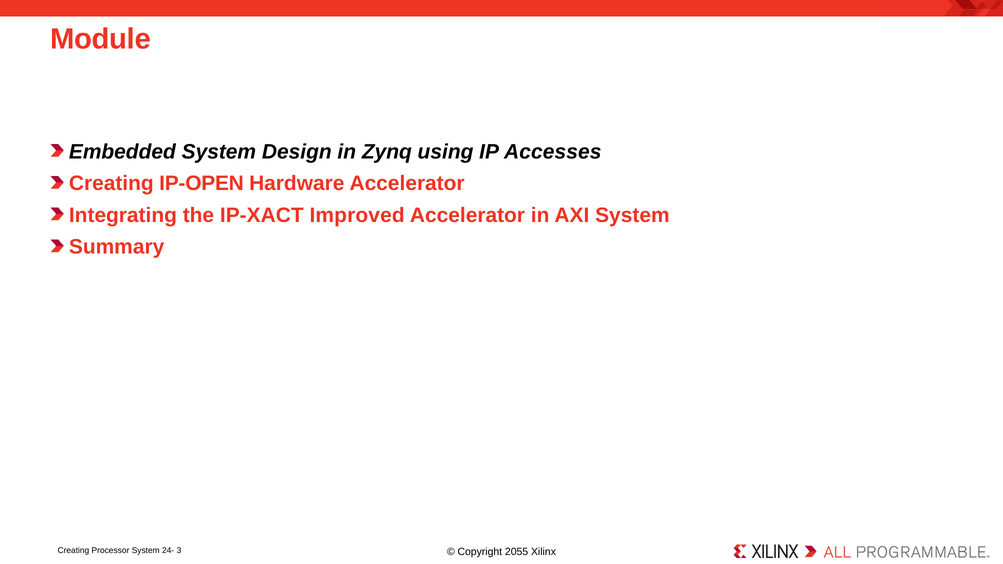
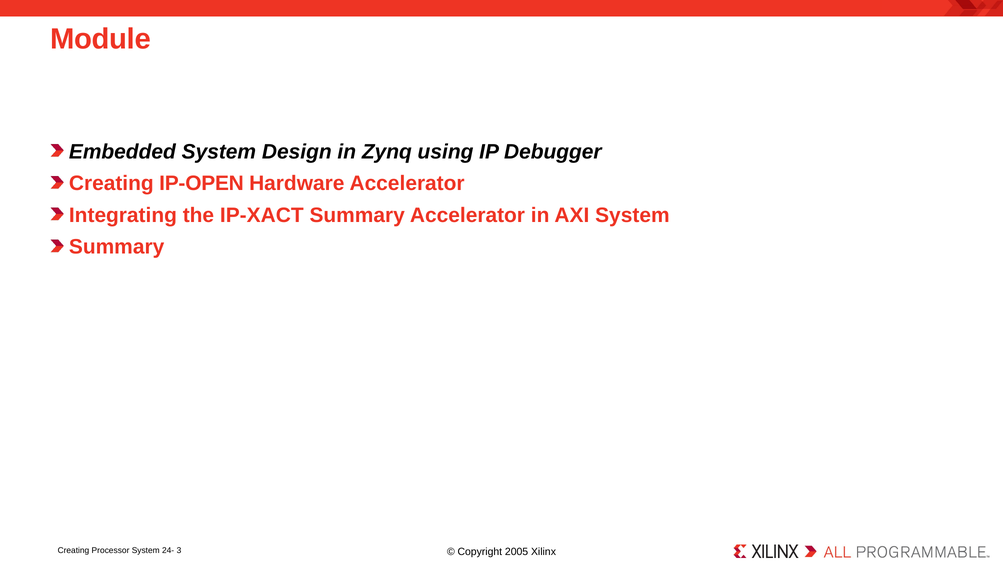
Accesses: Accesses -> Debugger
IP-XACT Improved: Improved -> Summary
2055: 2055 -> 2005
